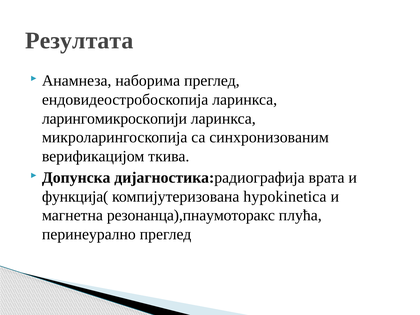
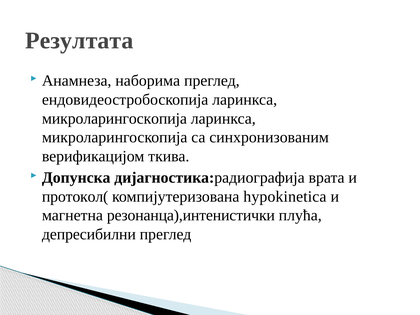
ларингомикроскопији at (114, 119): ларингомикроскопији -> микроларингоскопија
функција(: функција( -> протокол(
резонанца),пнаумоторакс: резонанца),пнаумоторакс -> резонанца),интенистички
перинеурално: перинеурално -> депресибилни
